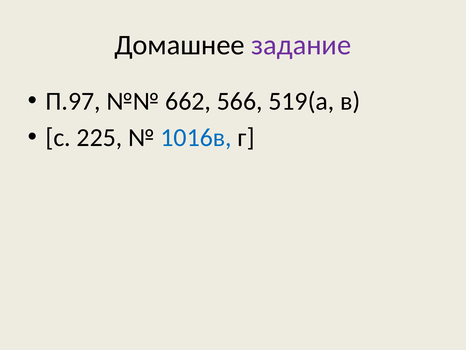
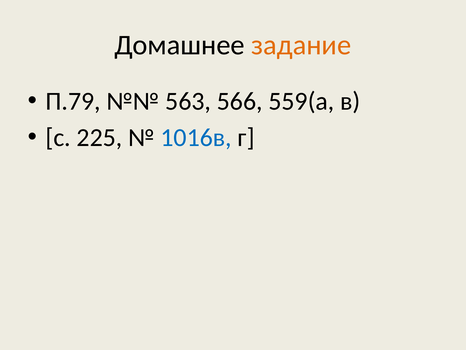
задание colour: purple -> orange
П.97: П.97 -> П.79
662: 662 -> 563
519(а: 519(а -> 559(а
